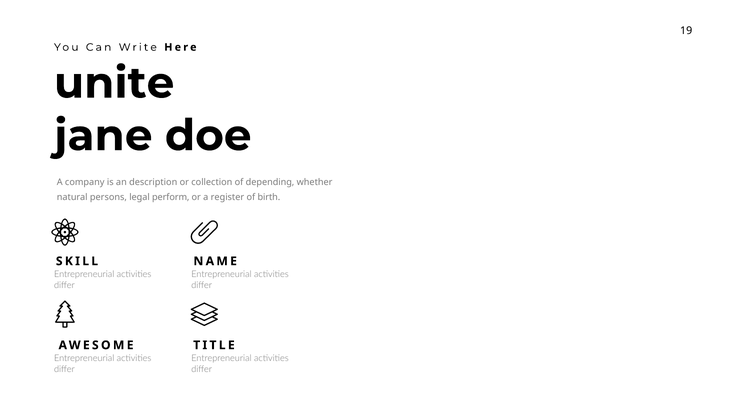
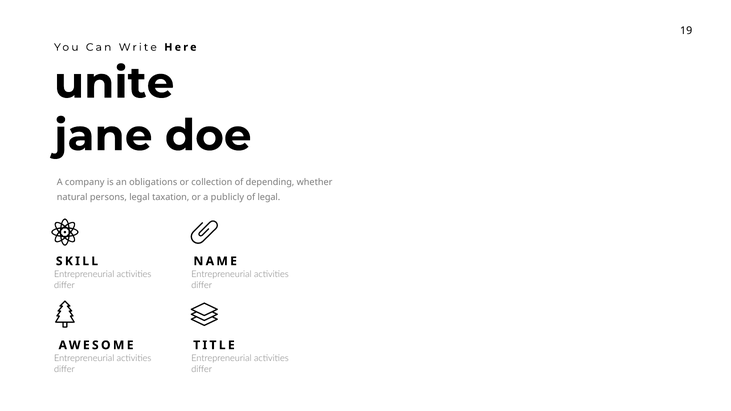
description: description -> obligations
perform: perform -> taxation
register: register -> publicly
of birth: birth -> legal
